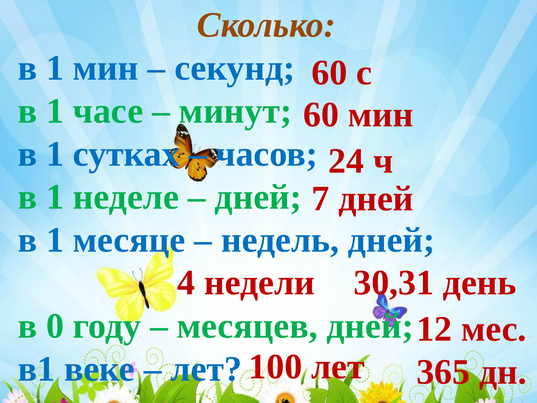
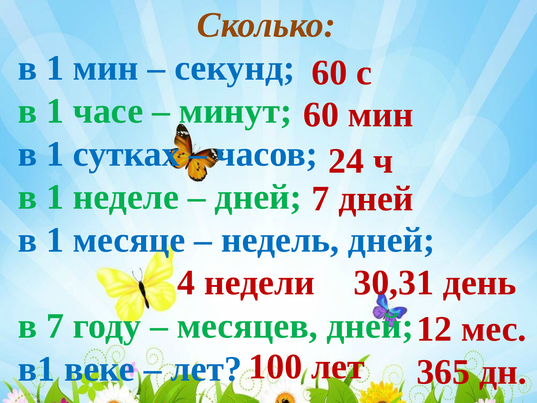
в 0: 0 -> 7
